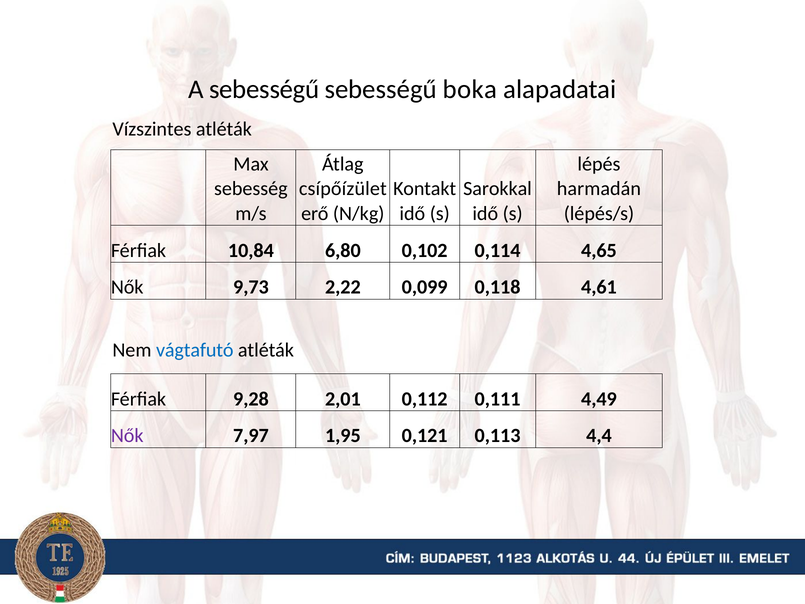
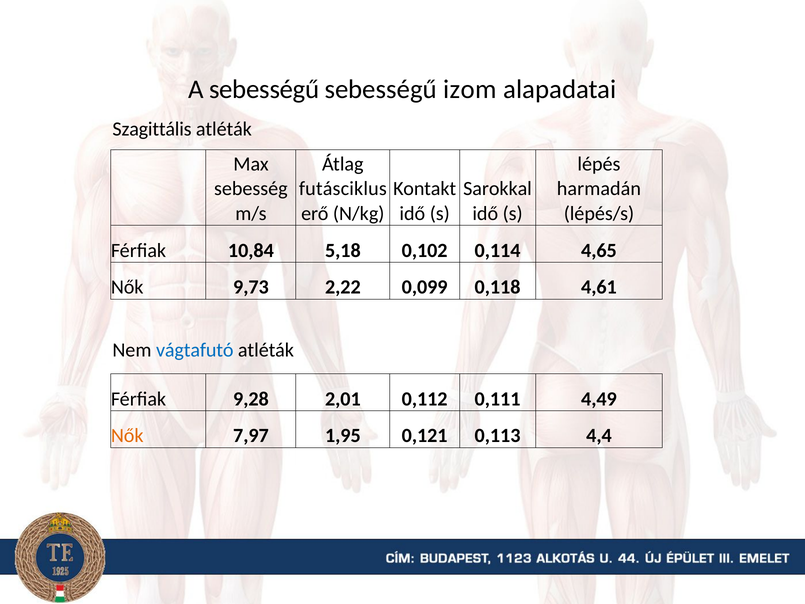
boka: boka -> izom
Vízszintes: Vízszintes -> Szagittális
csípőízület: csípőízület -> futásciklus
6,80: 6,80 -> 5,18
Nők at (127, 436) colour: purple -> orange
